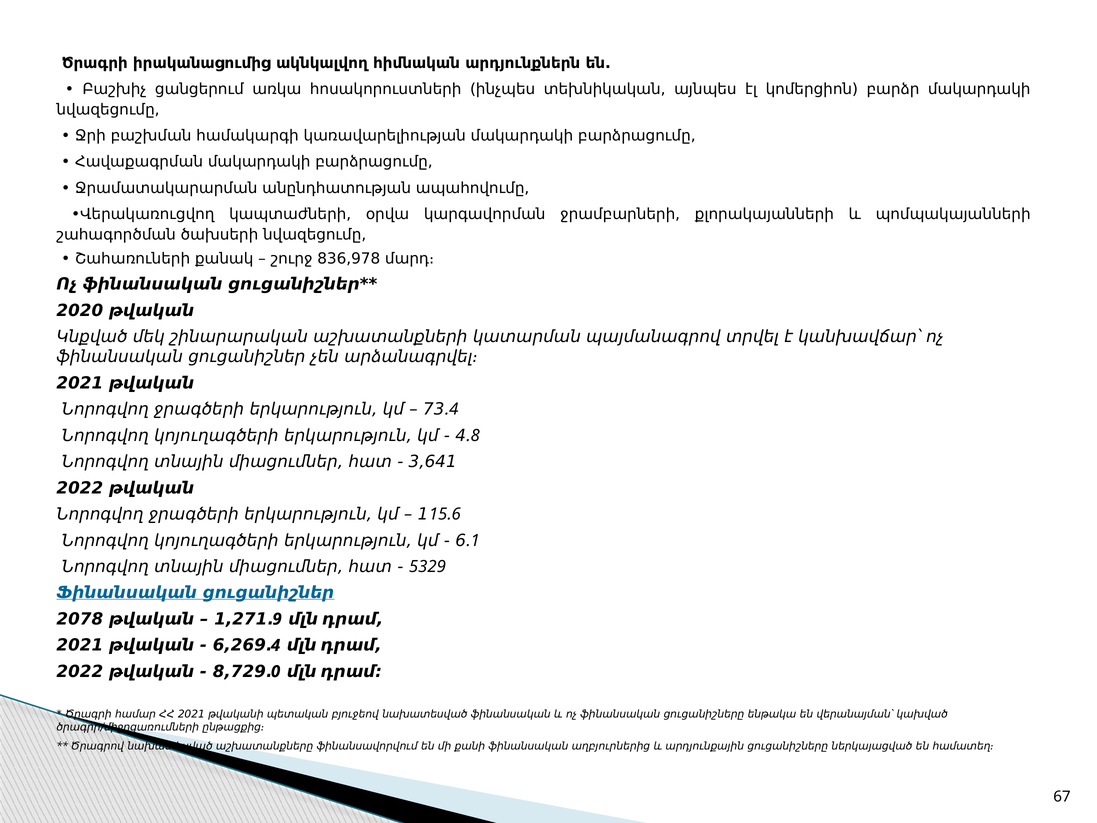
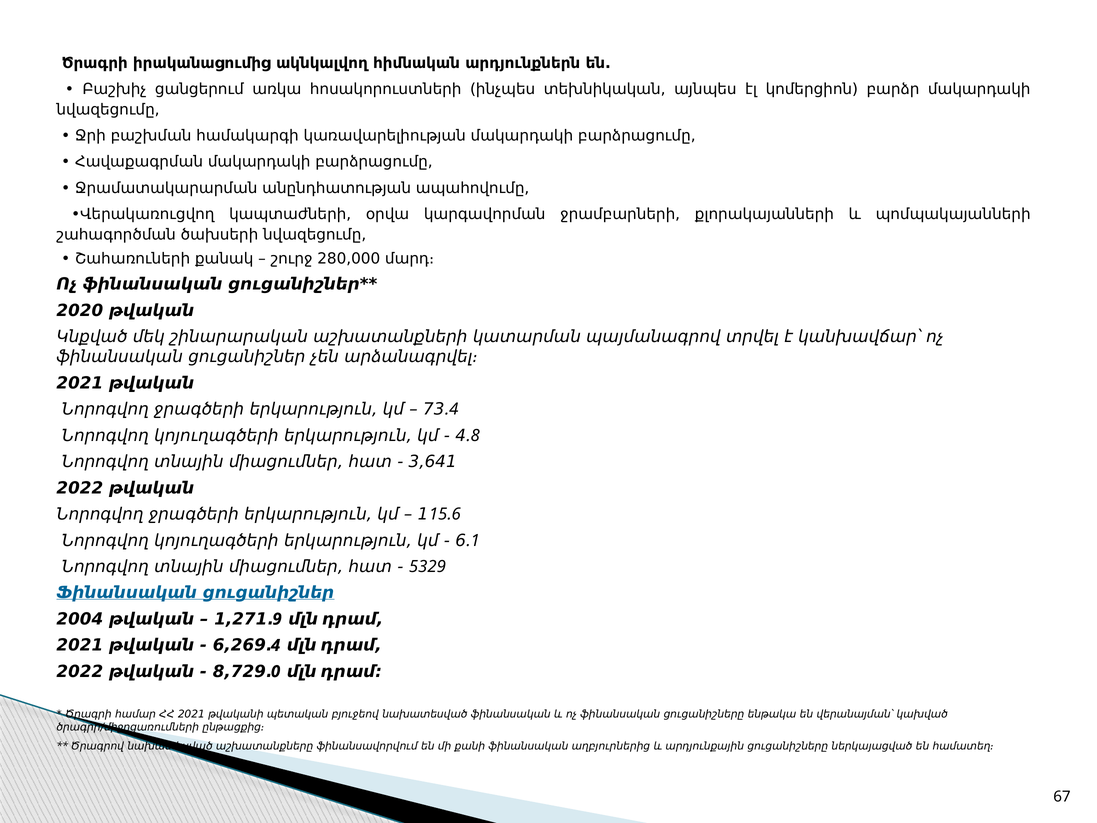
836,978: 836,978 -> 280,000
2078: 2078 -> 2004
